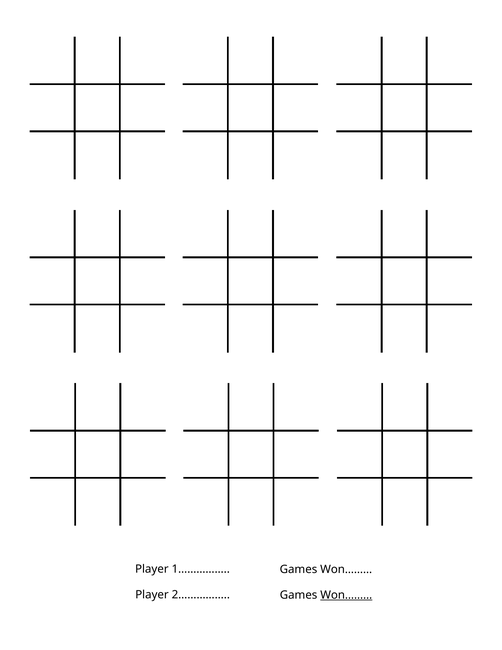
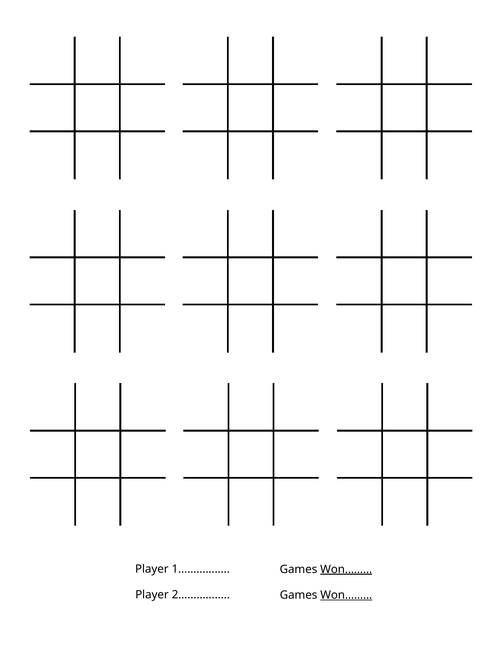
Won……… at (346, 569) underline: none -> present
